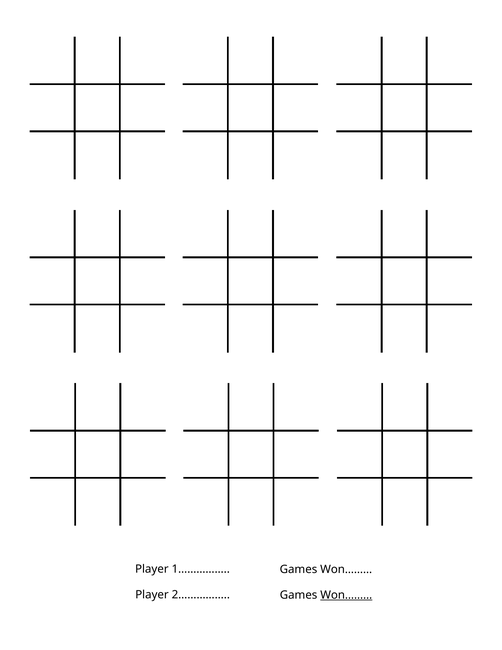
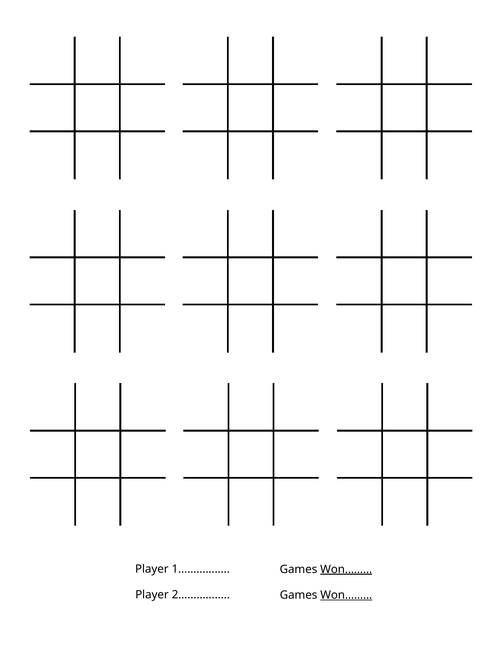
Won……… at (346, 569) underline: none -> present
